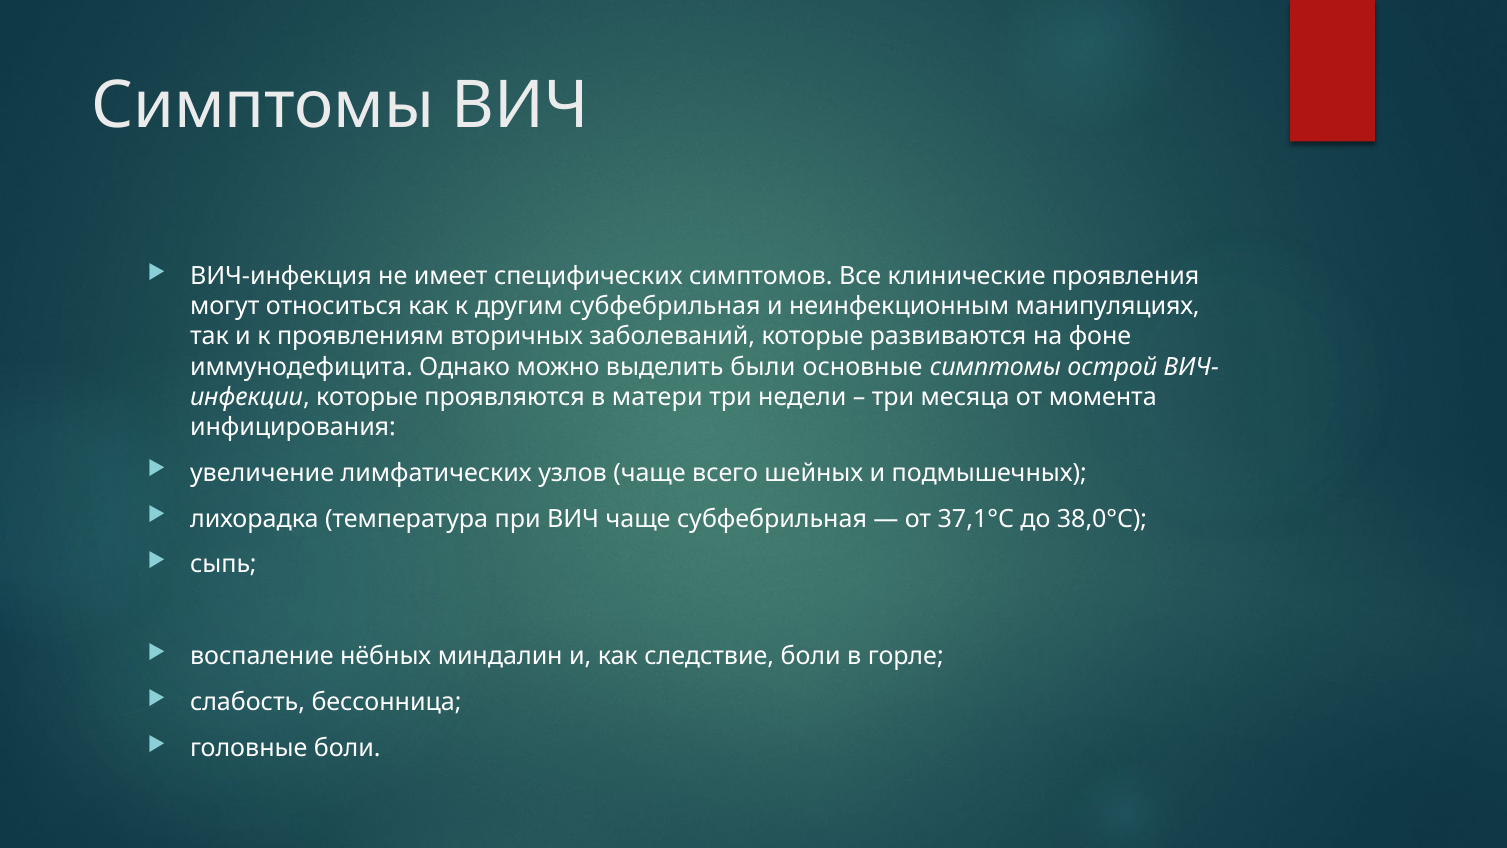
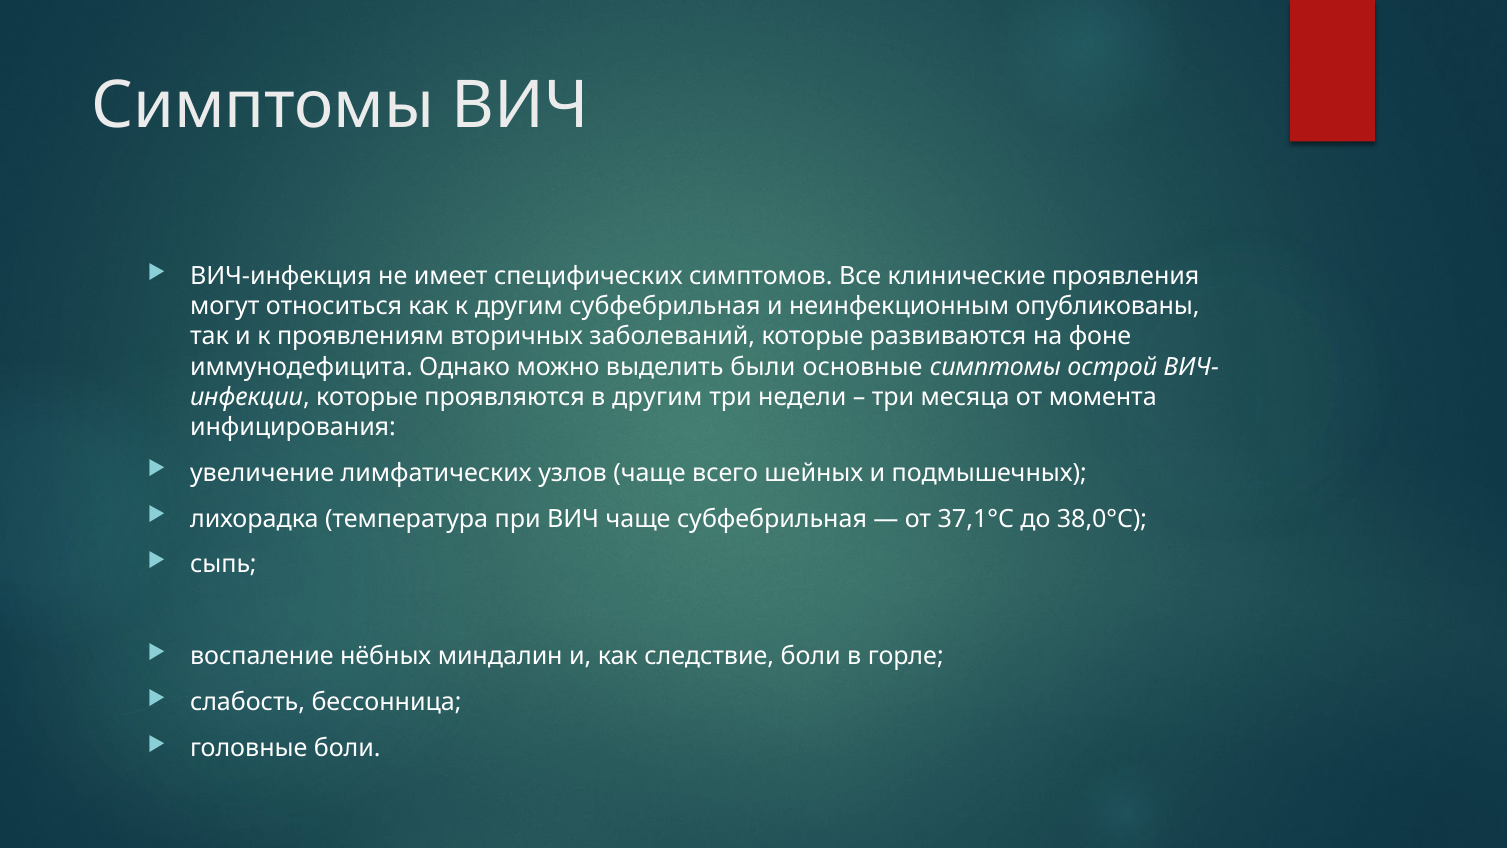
манипуляциях: манипуляциях -> опубликованы
в матери: матери -> другим
